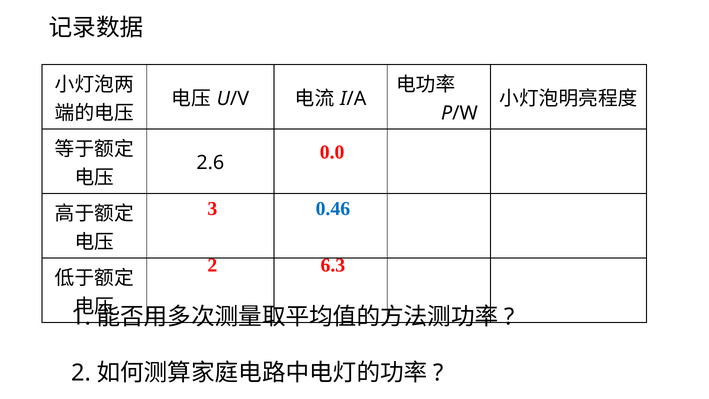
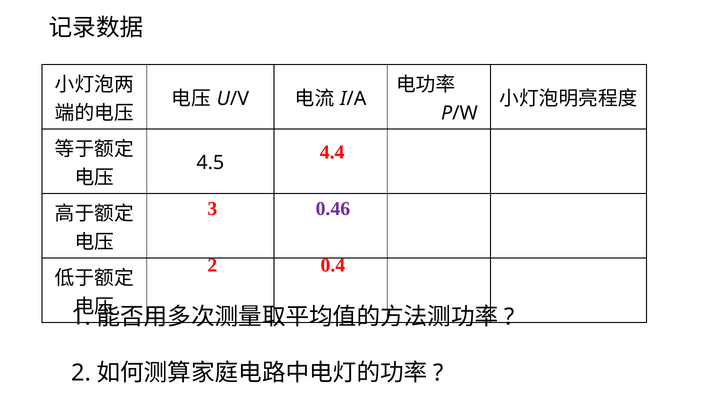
0.0: 0.0 -> 4.4
2.6: 2.6 -> 4.5
0.46 colour: blue -> purple
6.3: 6.3 -> 0.4
